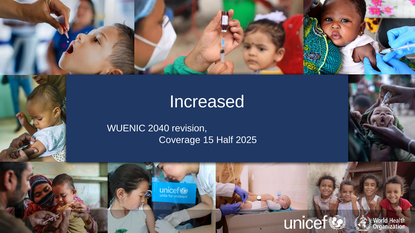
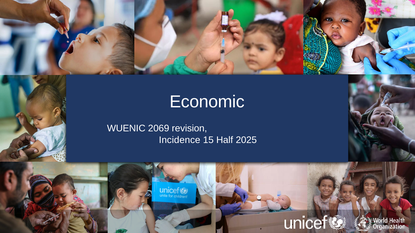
Increased: Increased -> Economic
2040: 2040 -> 2069
Coverage: Coverage -> Incidence
